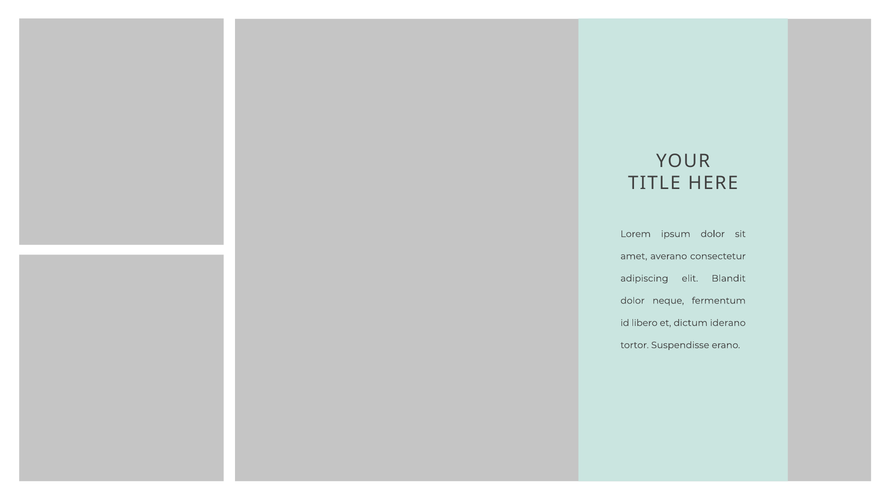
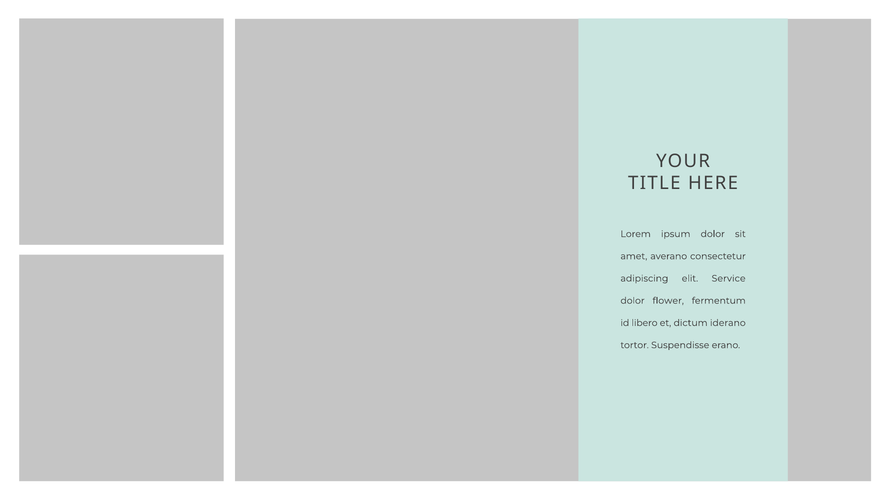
Blandit: Blandit -> Service
neque: neque -> flower
